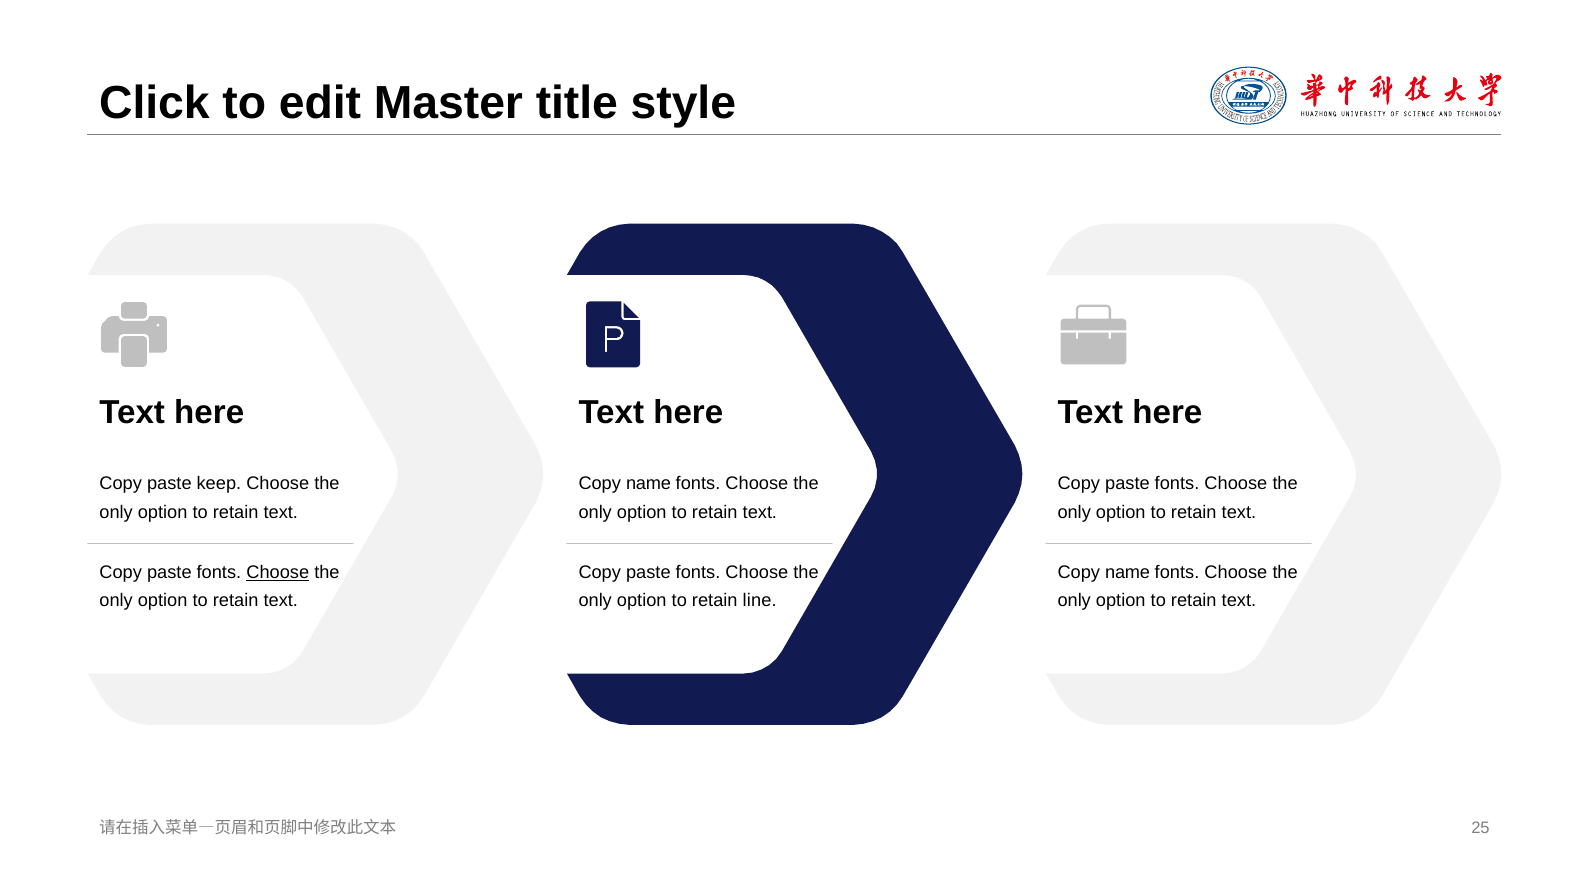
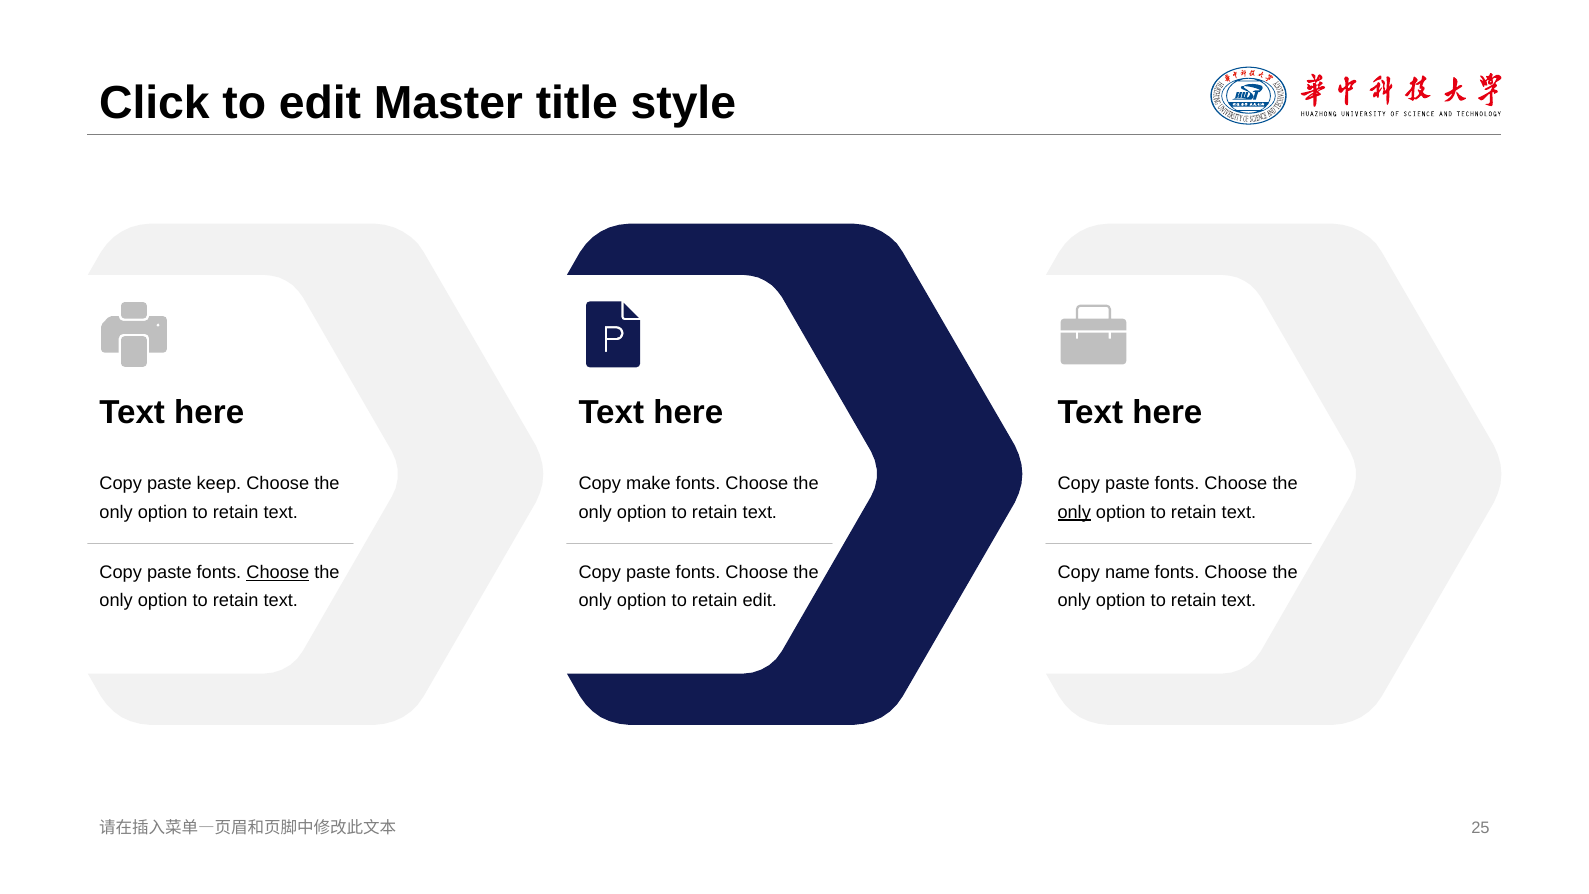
name at (649, 484): name -> make
only at (1074, 512) underline: none -> present
retain line: line -> edit
